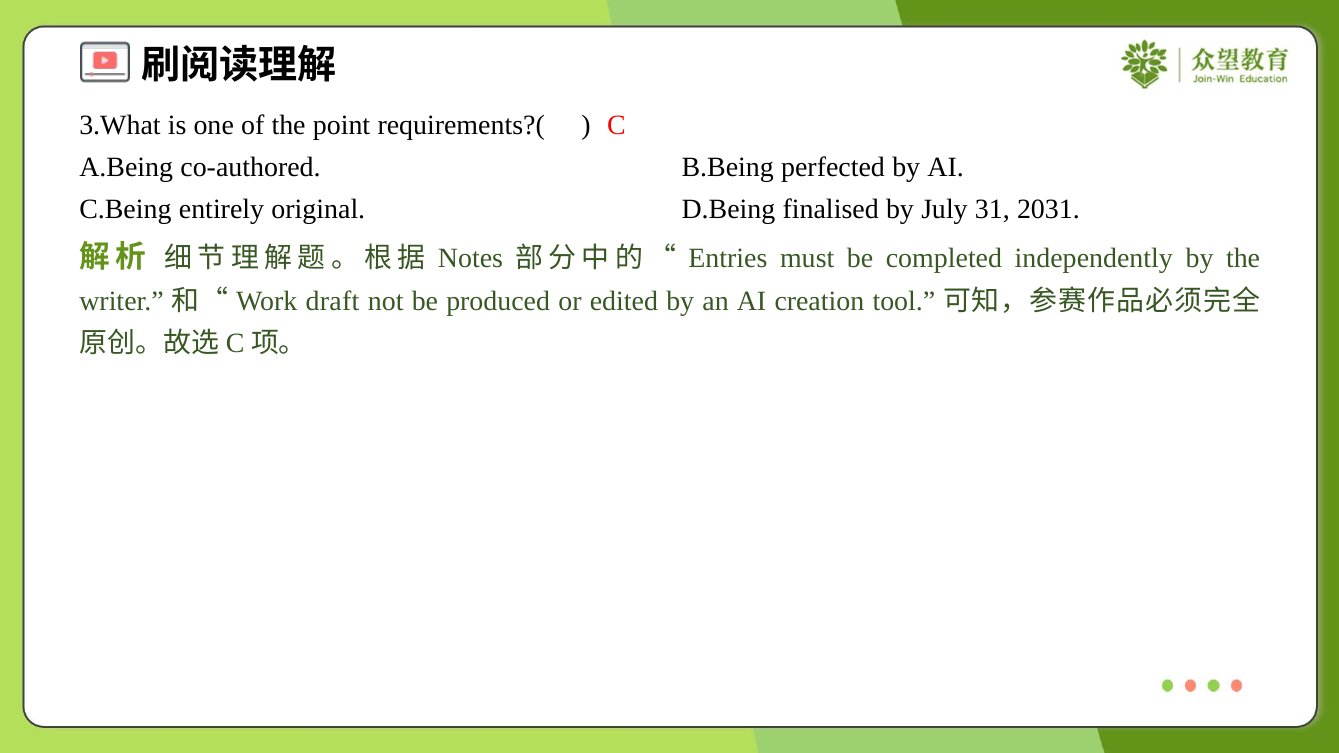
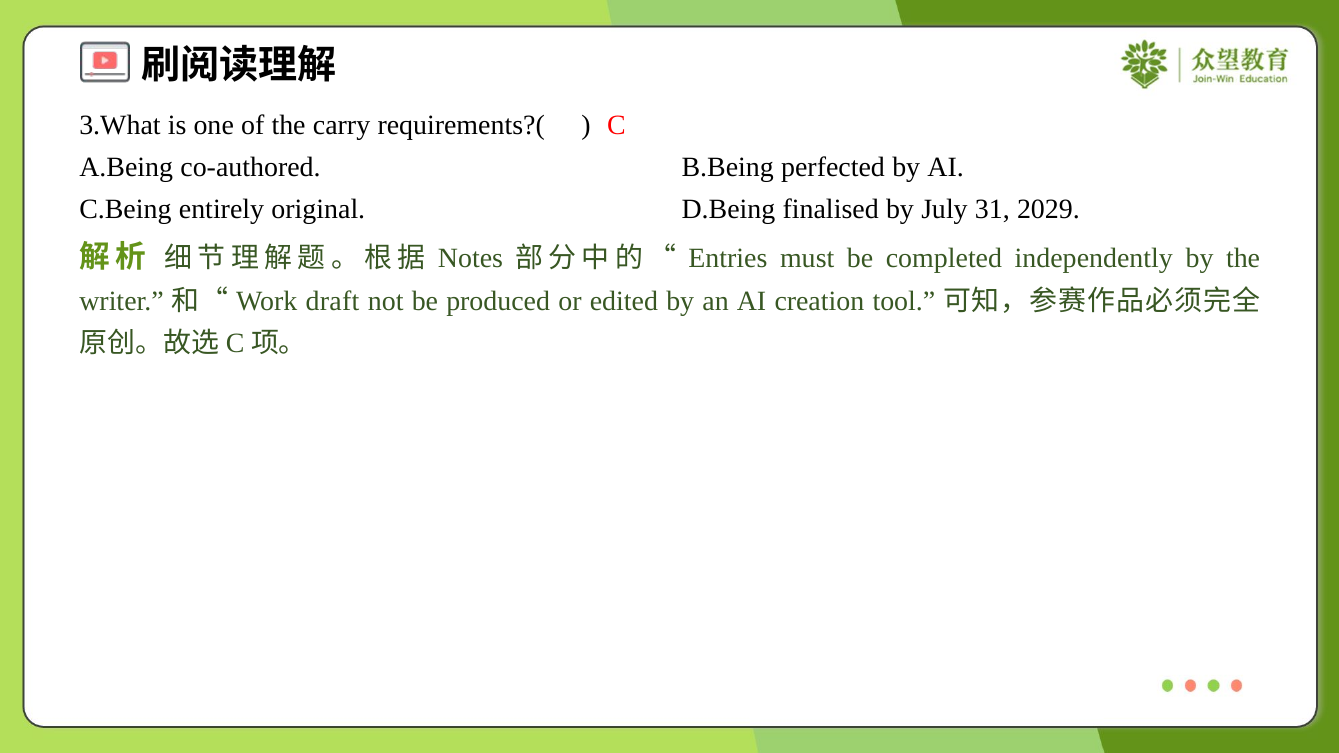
point: point -> carry
2031: 2031 -> 2029
